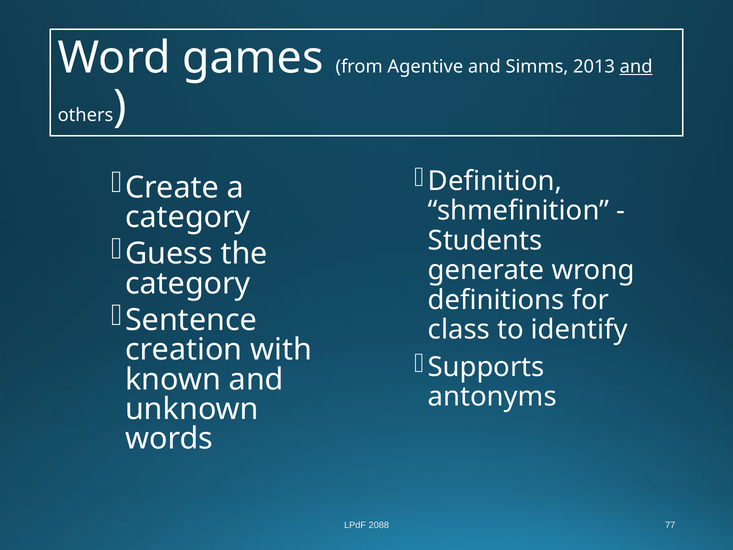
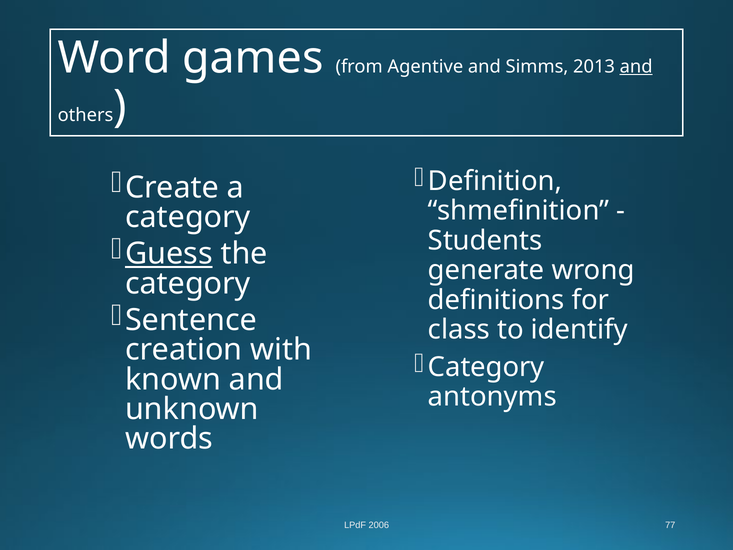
Guess underline: none -> present
Supports at (486, 367): Supports -> Category
2088: 2088 -> 2006
